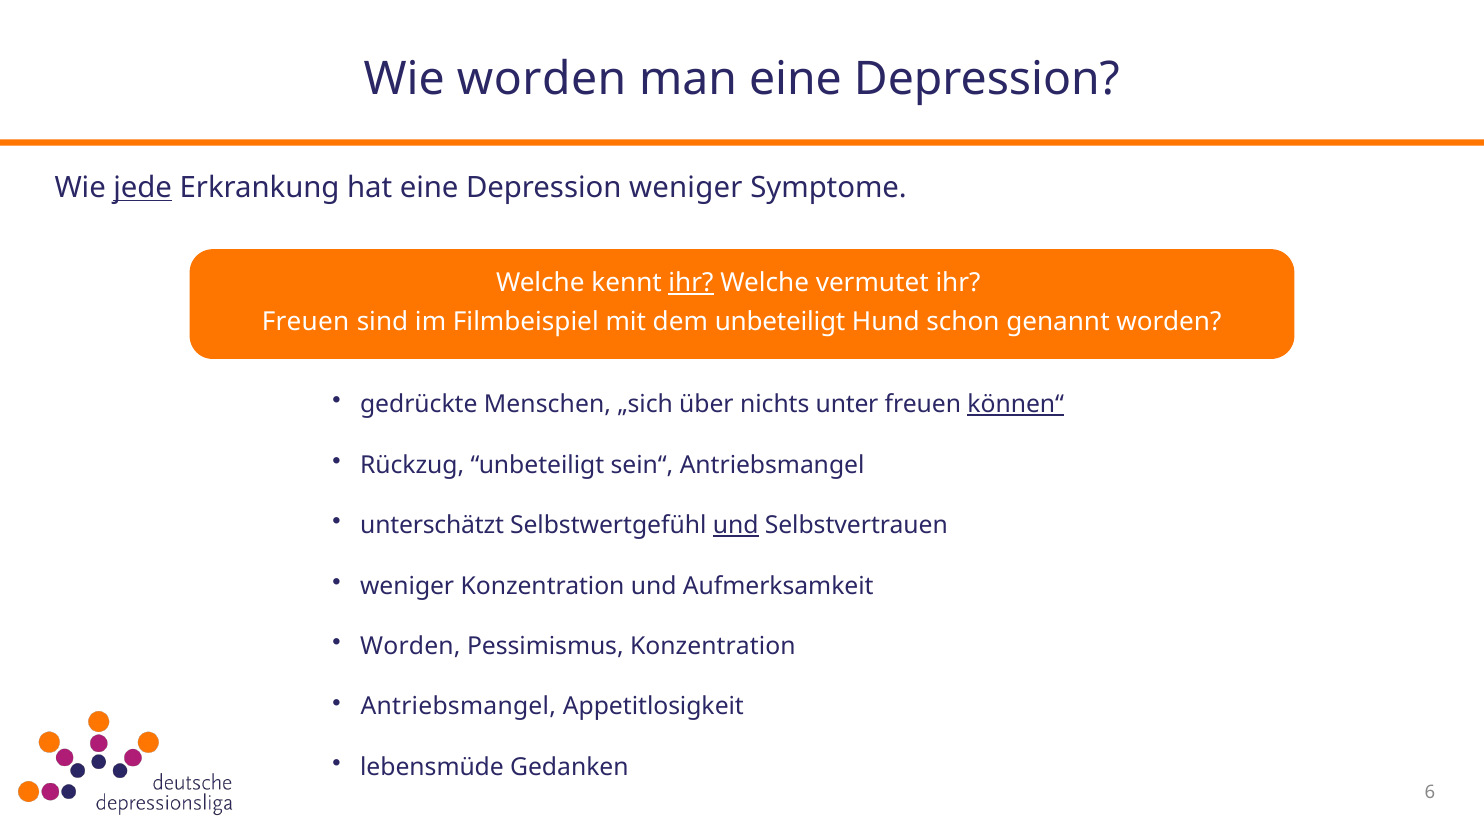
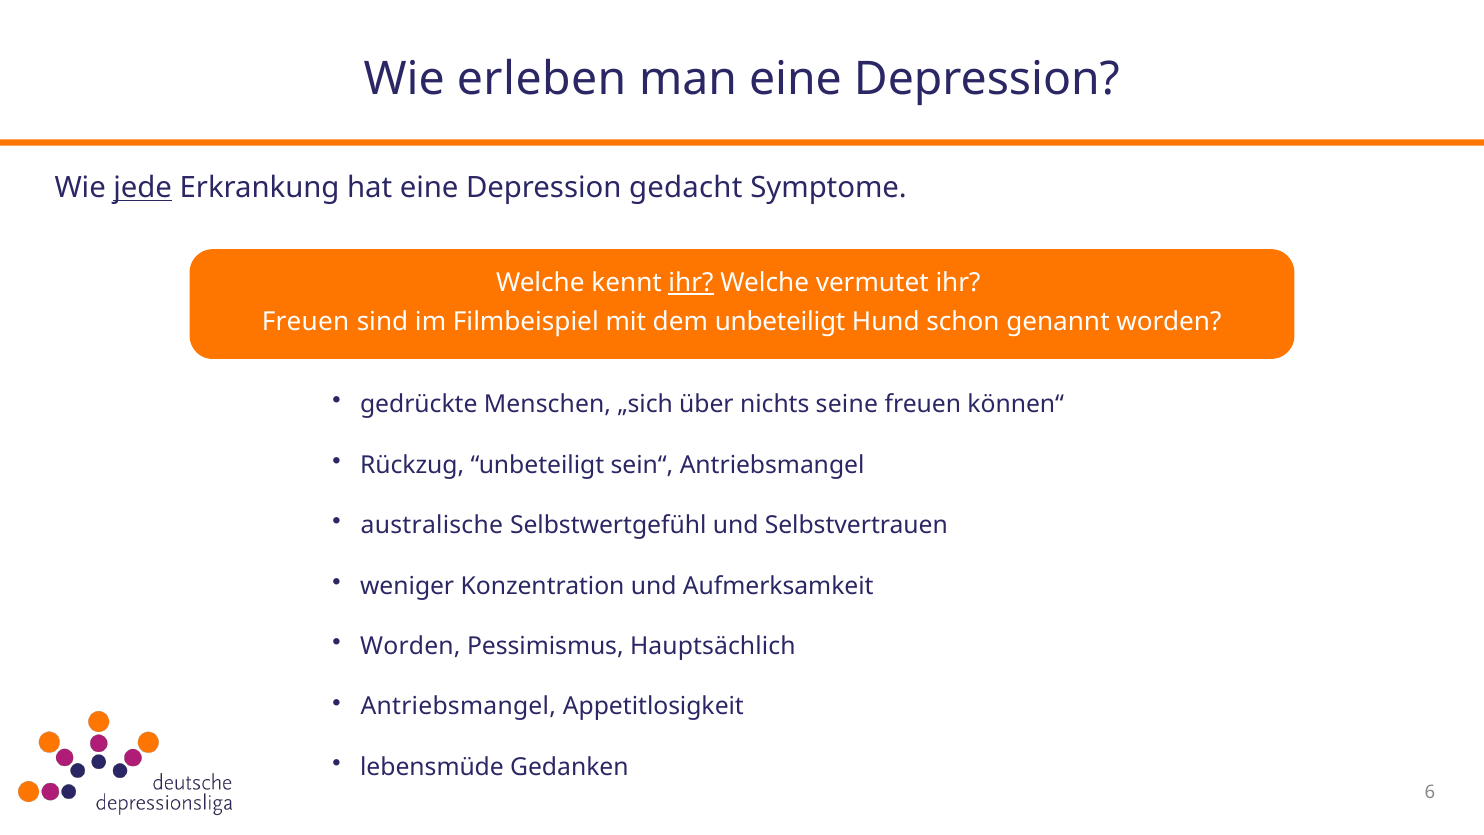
Wie worden: worden -> erleben
Depression weniger: weniger -> gedacht
unter: unter -> seine
können“ underline: present -> none
unterschätzt: unterschätzt -> australische
und at (736, 525) underline: present -> none
Pessimismus Konzentration: Konzentration -> Hauptsächlich
